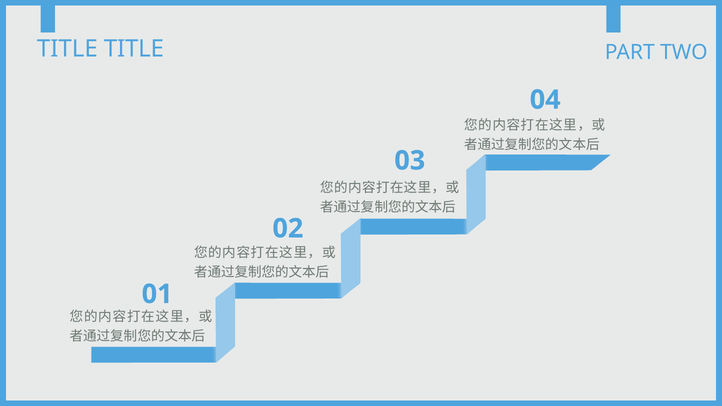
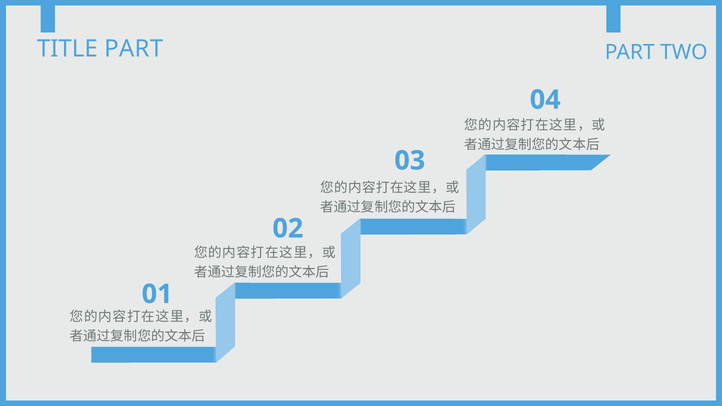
TITLE TITLE: TITLE -> PART
